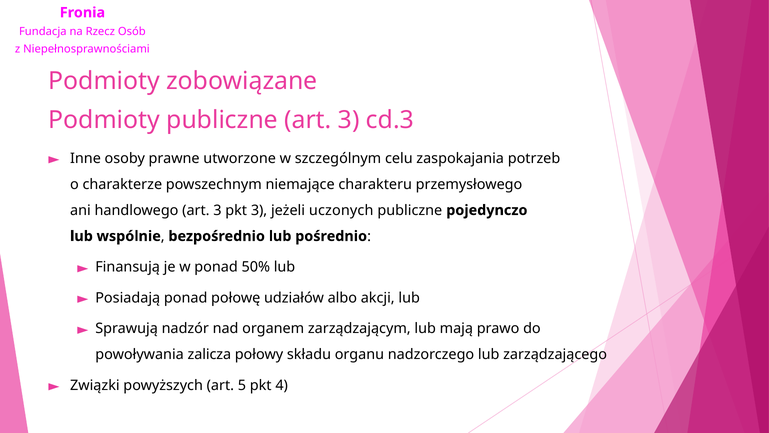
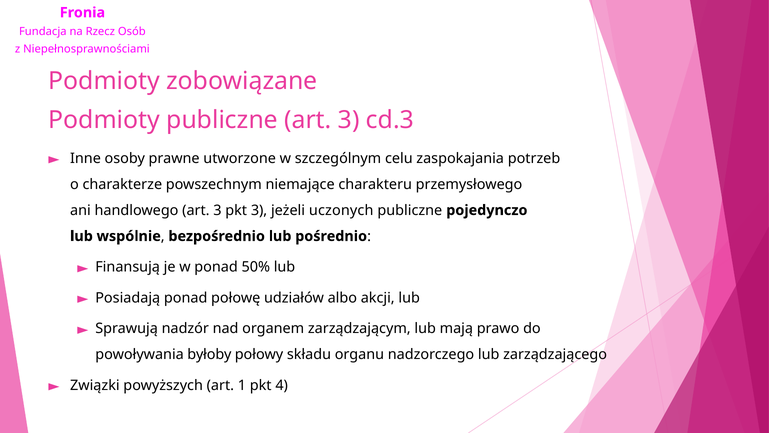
zalicza: zalicza -> byłoby
5: 5 -> 1
